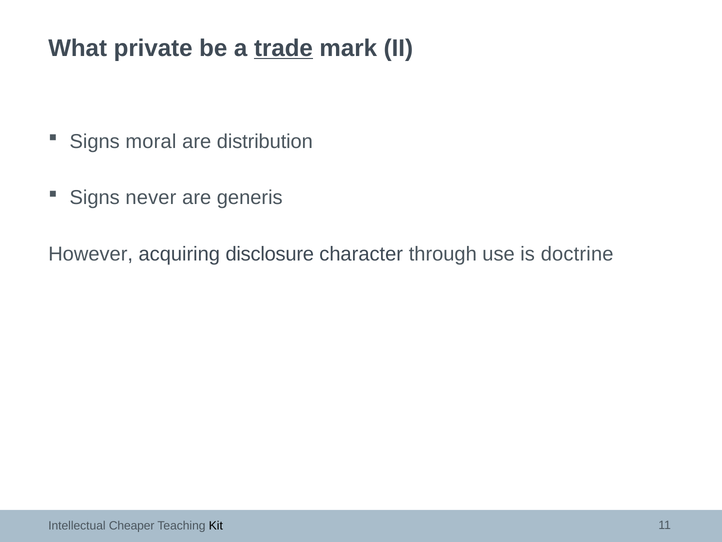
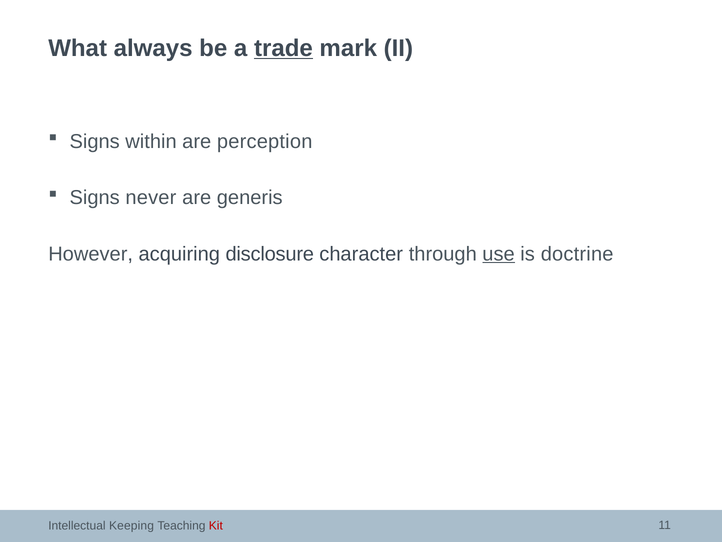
private: private -> always
moral: moral -> within
distribution: distribution -> perception
use underline: none -> present
Cheaper: Cheaper -> Keeping
Kit colour: black -> red
